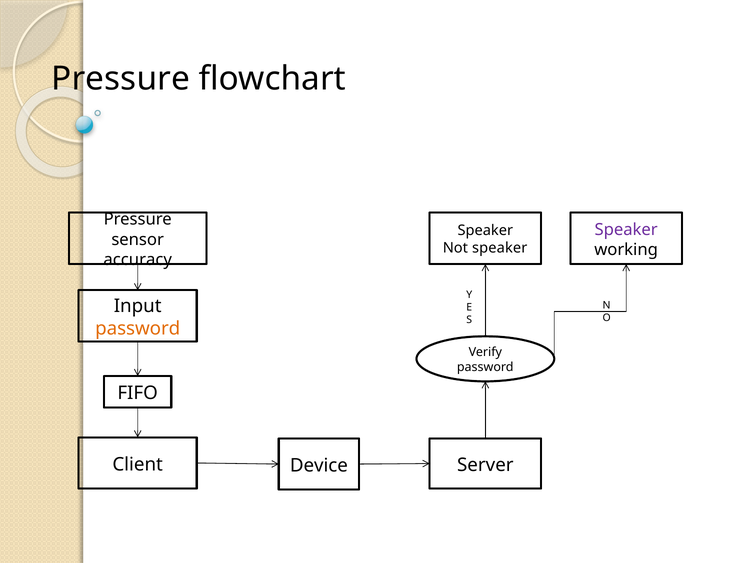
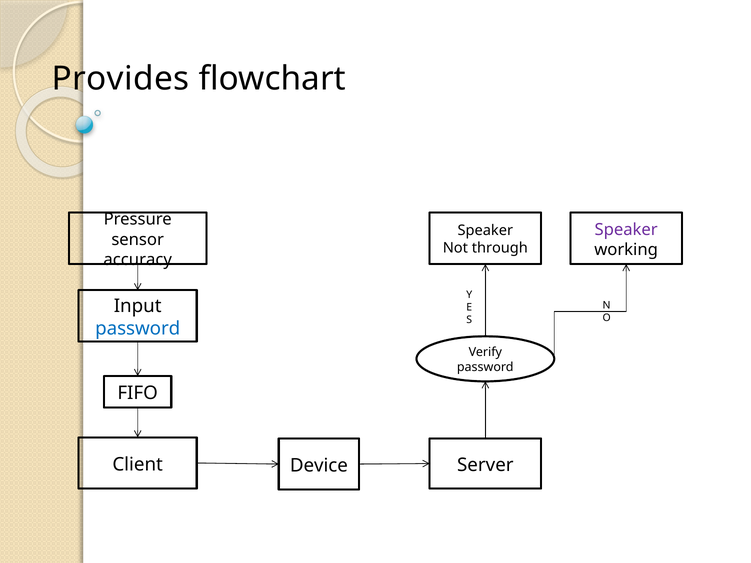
Pressure at (121, 79): Pressure -> Provides
Not speaker: speaker -> through
password at (138, 329) colour: orange -> blue
